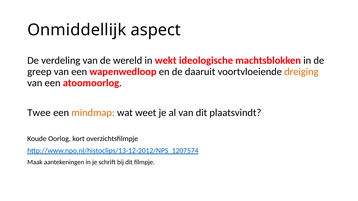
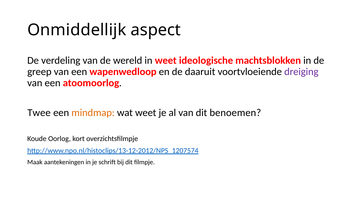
in wekt: wekt -> weet
dreiging colour: orange -> purple
plaatsvindt: plaatsvindt -> benoemen
